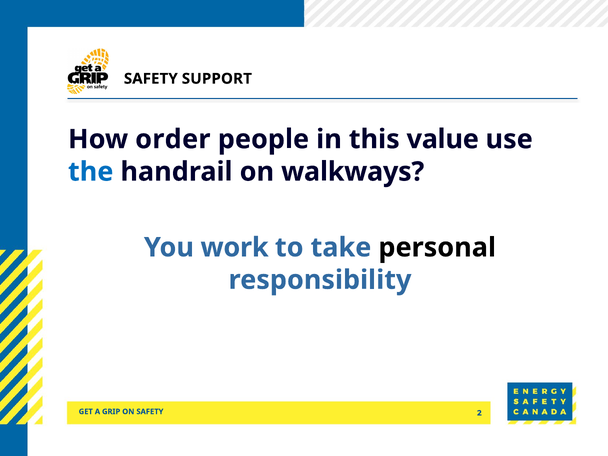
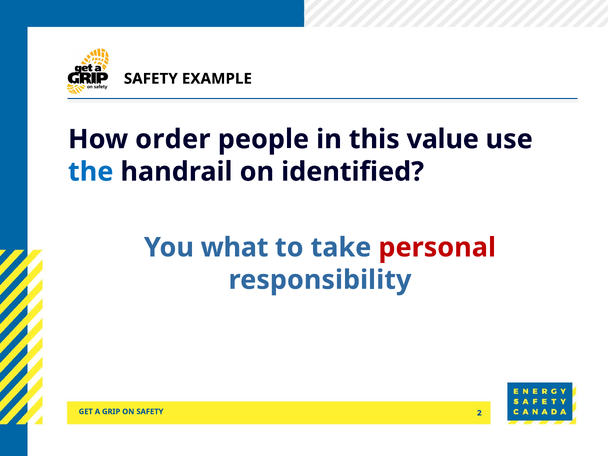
SUPPORT: SUPPORT -> EXAMPLE
walkways: walkways -> identified
work: work -> what
personal colour: black -> red
